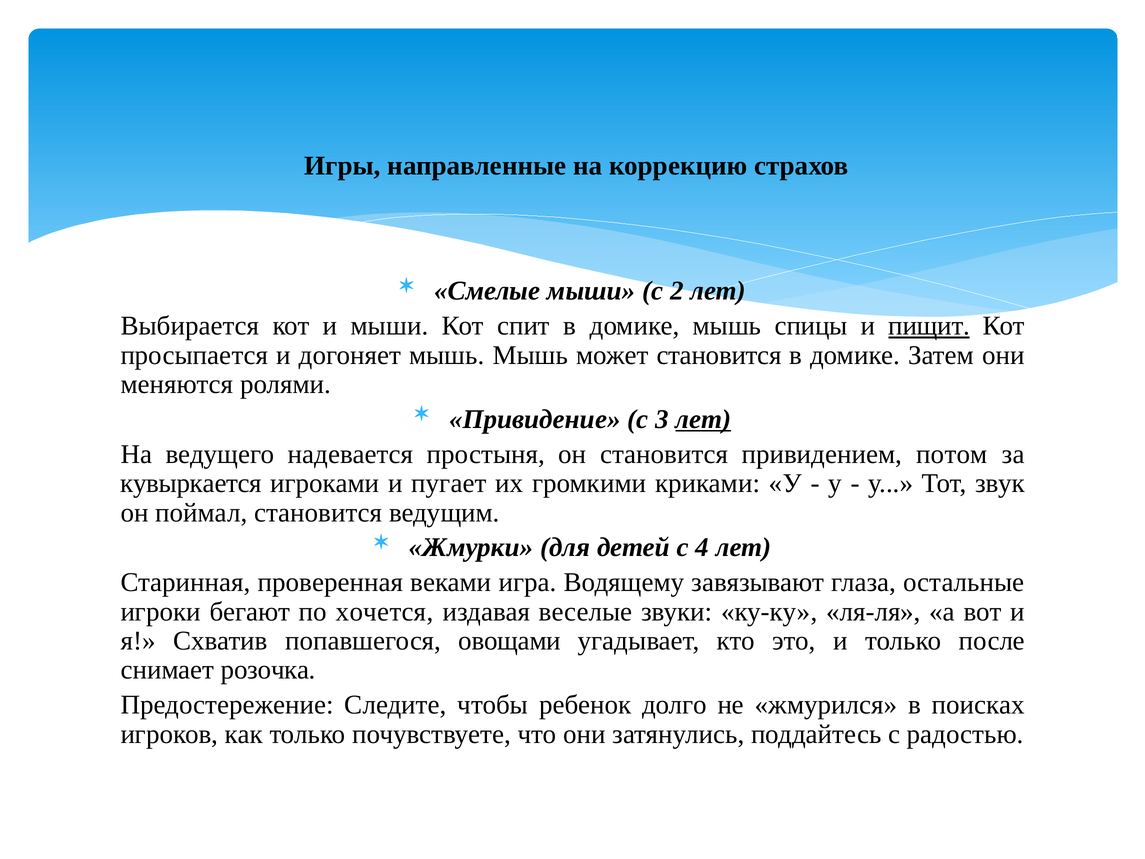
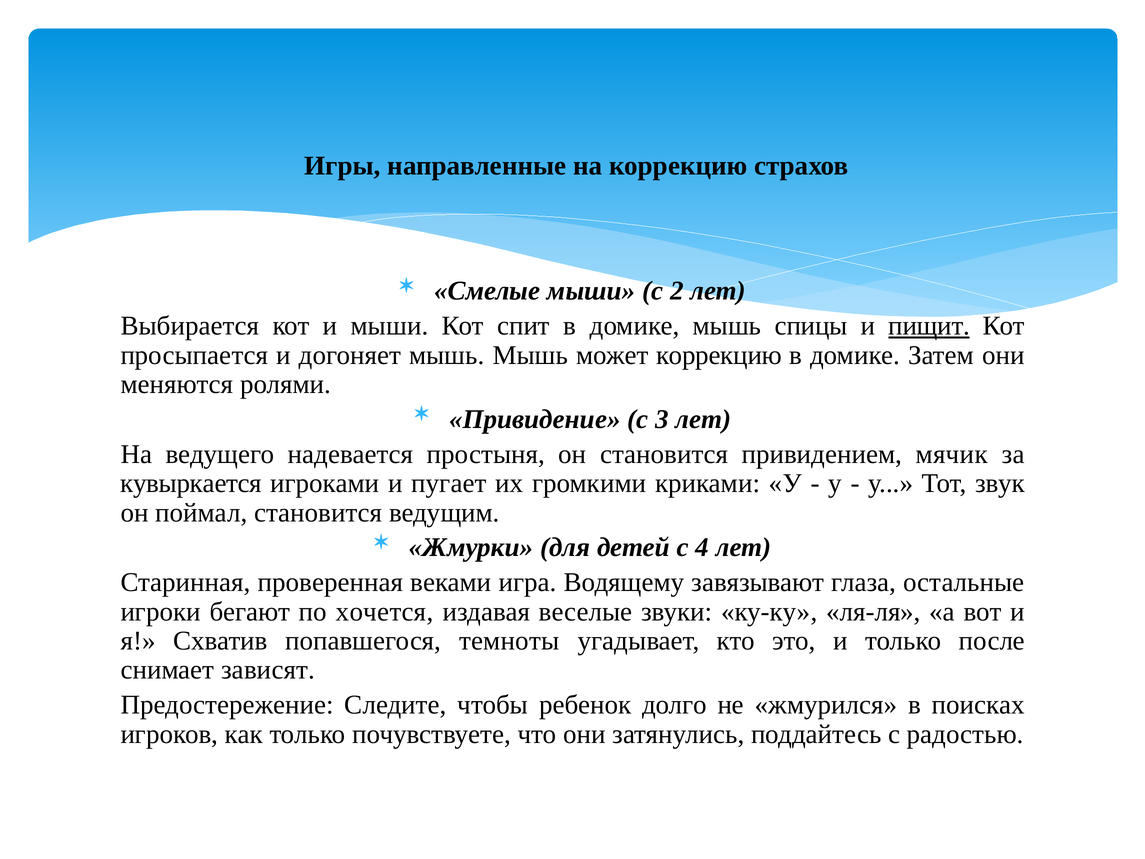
может становится: становится -> коррекцию
лет at (703, 419) underline: present -> none
потом: потом -> мячик
овощами: овощами -> темноты
розочка: розочка -> зависят
